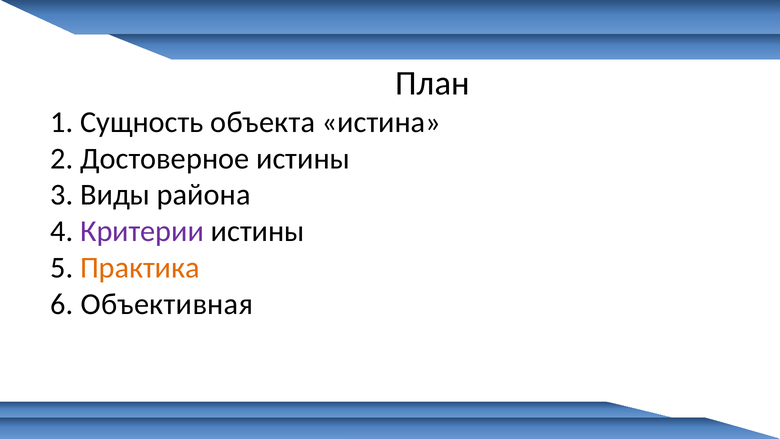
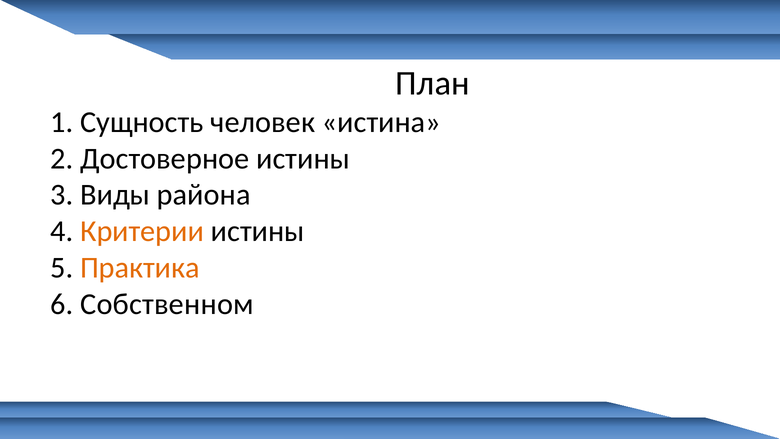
объекта: объекта -> человек
Критерии colour: purple -> orange
Объективная: Объективная -> Собственном
